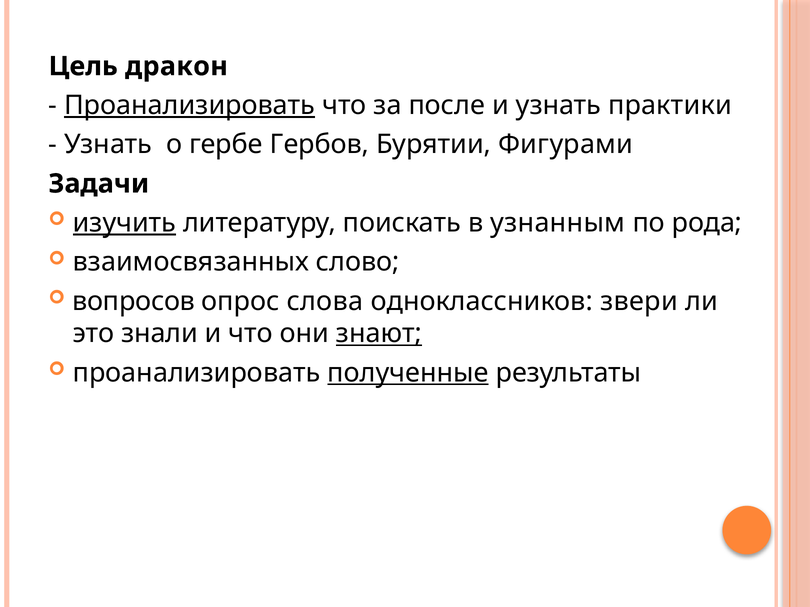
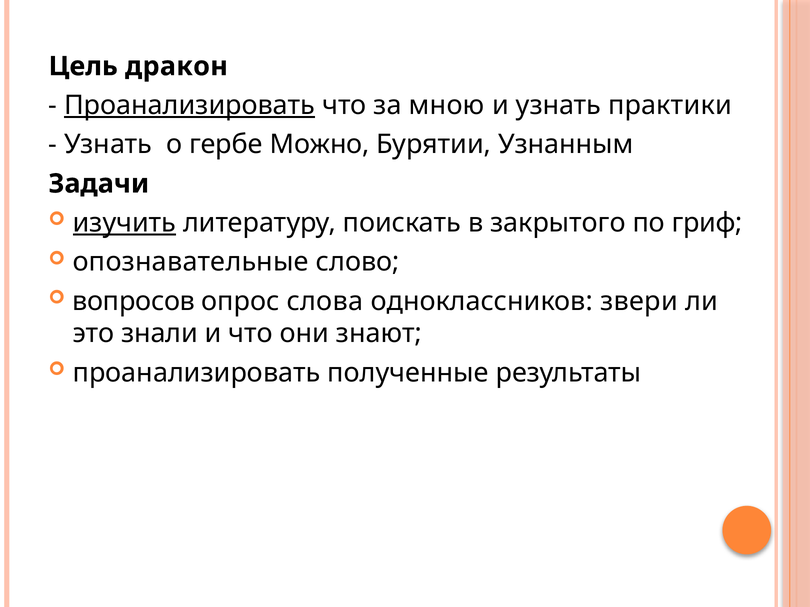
после: после -> мною
Гербов: Гербов -> Можно
Фигурами: Фигурами -> Узнанным
узнанным: узнанным -> закрытого
рода: рода -> гриф
взаимосвязанных: взаимосвязанных -> опознавательные
знают underline: present -> none
полученные underline: present -> none
